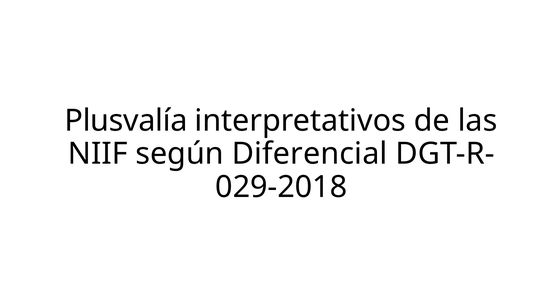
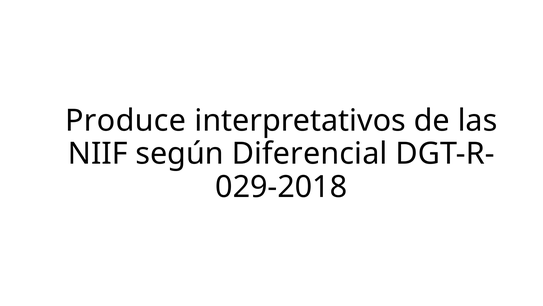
Plusvalía: Plusvalía -> Produce
